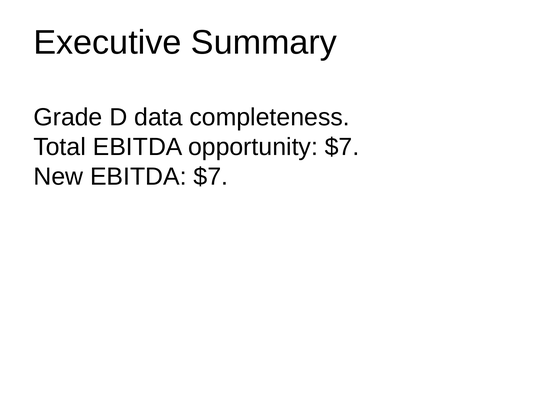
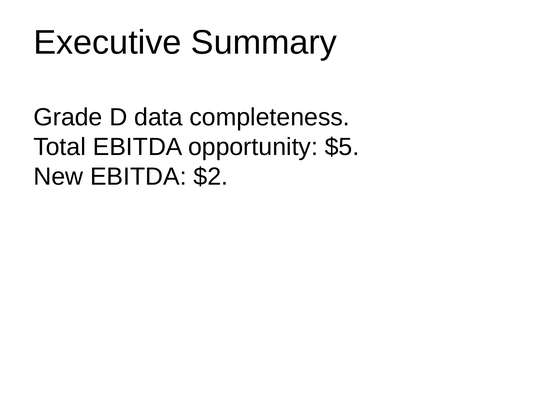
opportunity $7: $7 -> $5
EBITDA $7: $7 -> $2
